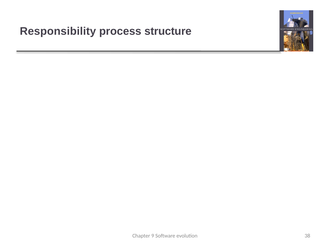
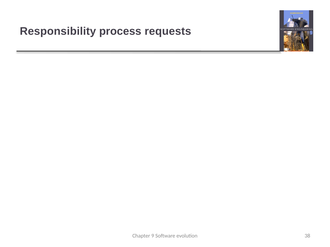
process structure: structure -> requests
